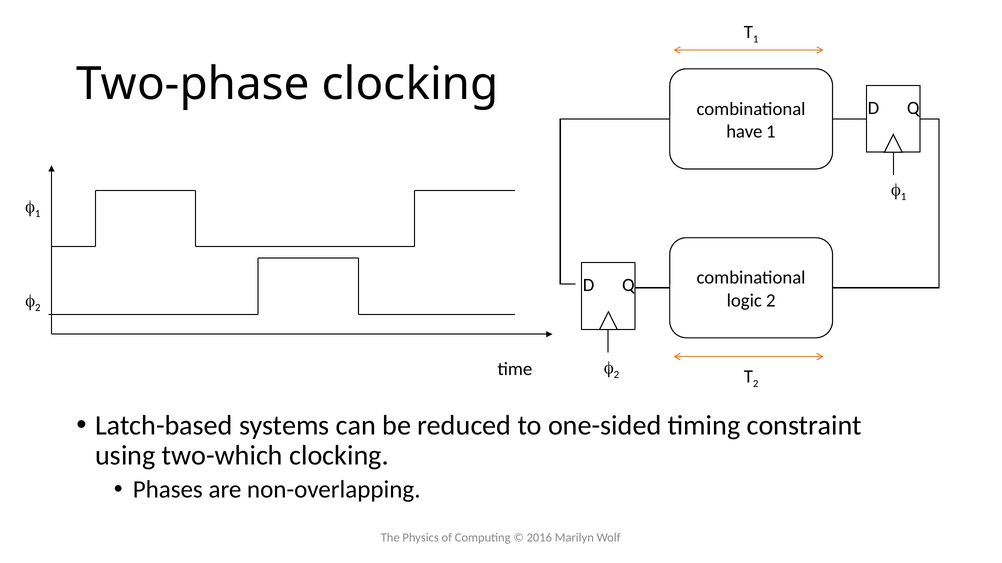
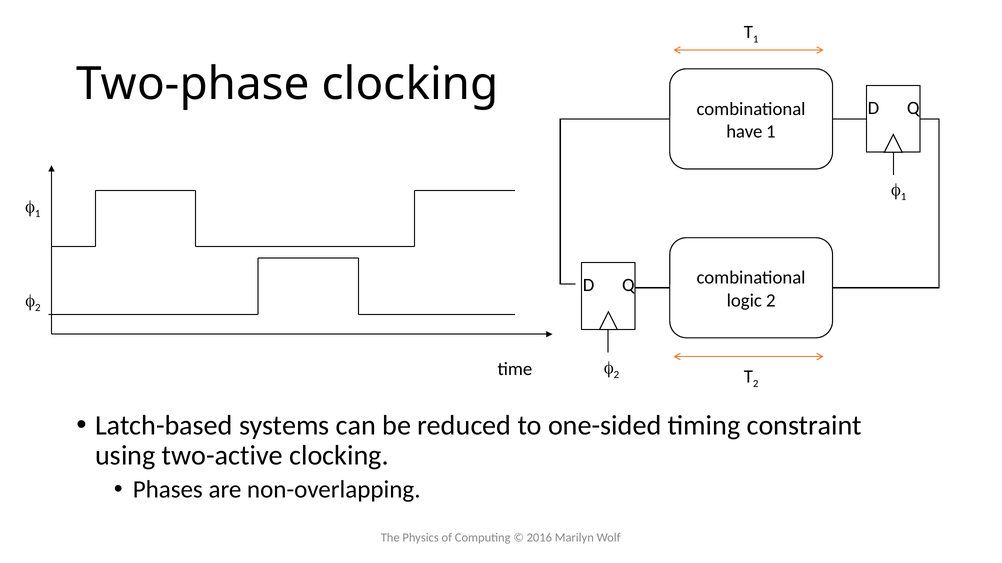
two-which: two-which -> two-active
